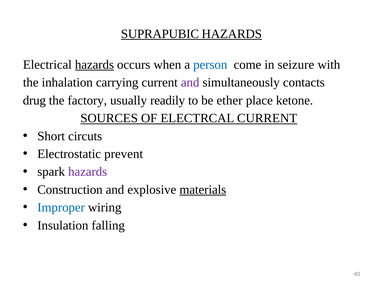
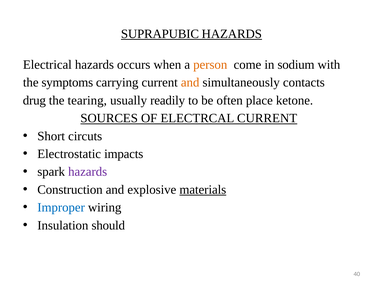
hazards at (94, 65) underline: present -> none
person colour: blue -> orange
seizure: seizure -> sodium
inhalation: inhalation -> symptoms
and at (190, 83) colour: purple -> orange
factory: factory -> tearing
ether: ether -> often
prevent: prevent -> impacts
falling: falling -> should
